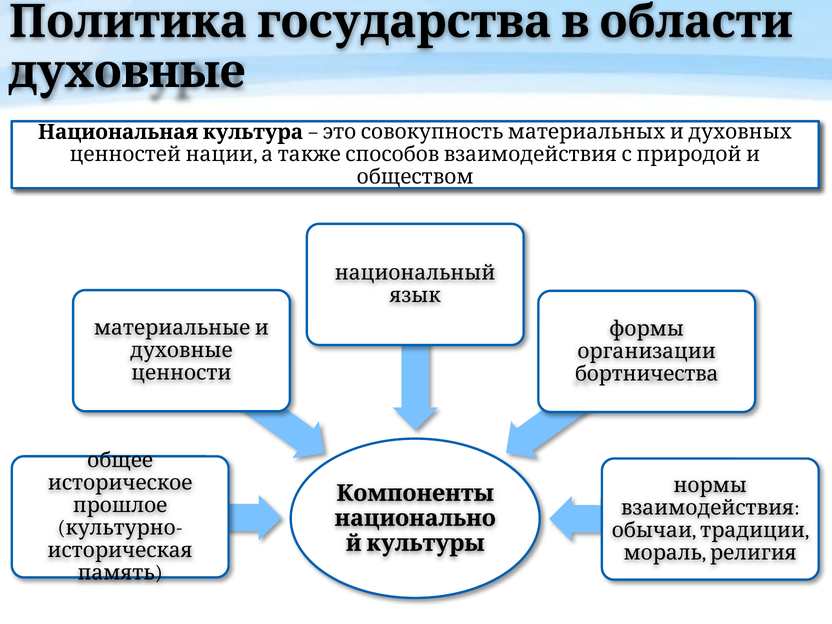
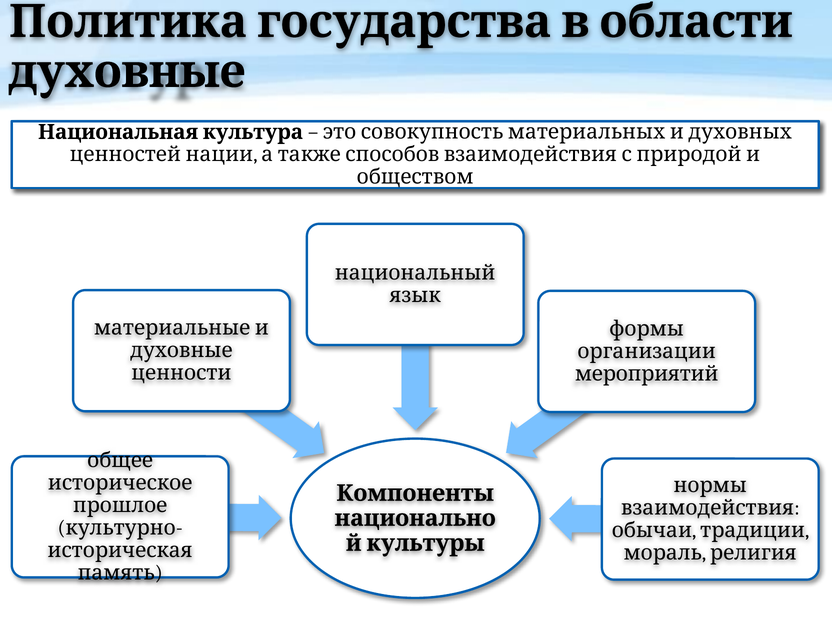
бортничества: бортничества -> мероприятий
